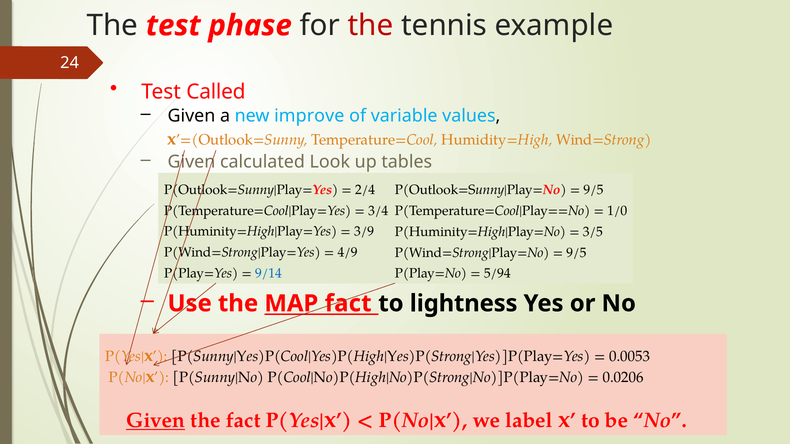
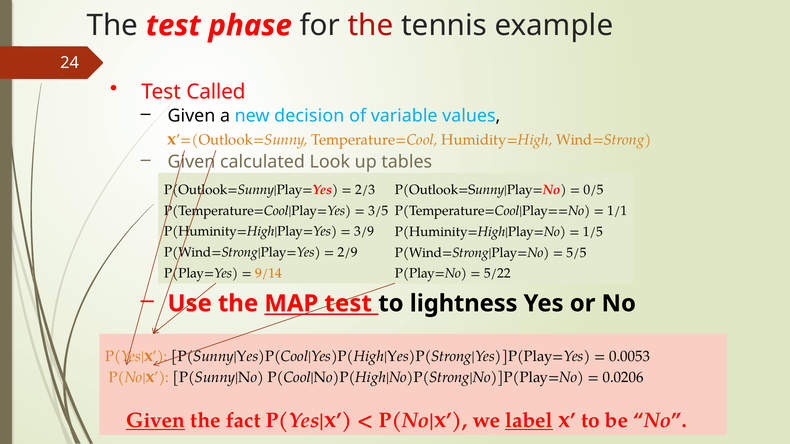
improve: improve -> decision
2/4: 2/4 -> 2/3
9/5 at (593, 190): 9/5 -> 0/5
3/4: 3/4 -> 3/5
1/0: 1/0 -> 1/1
3/5: 3/5 -> 1/5
4/9: 4/9 -> 2/9
9/5 at (576, 253): 9/5 -> 5/5
9/14 colour: blue -> orange
5/94: 5/94 -> 5/22
MAP fact: fact -> test
label underline: none -> present
